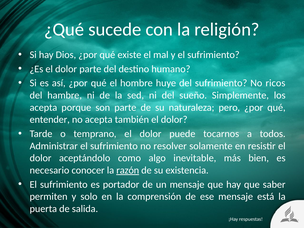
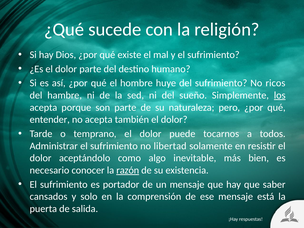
los underline: none -> present
resolver: resolver -> libertad
permiten: permiten -> cansados
